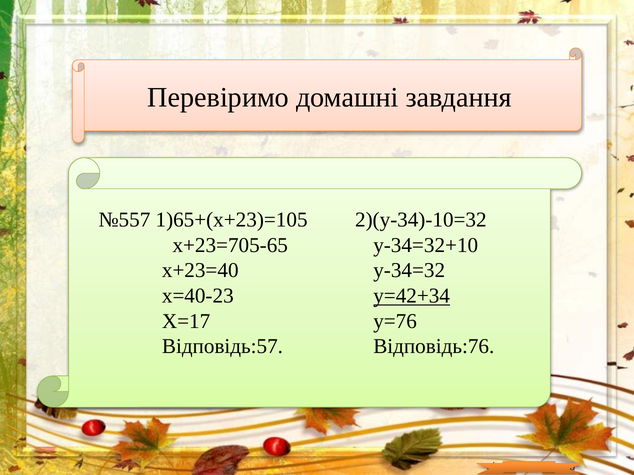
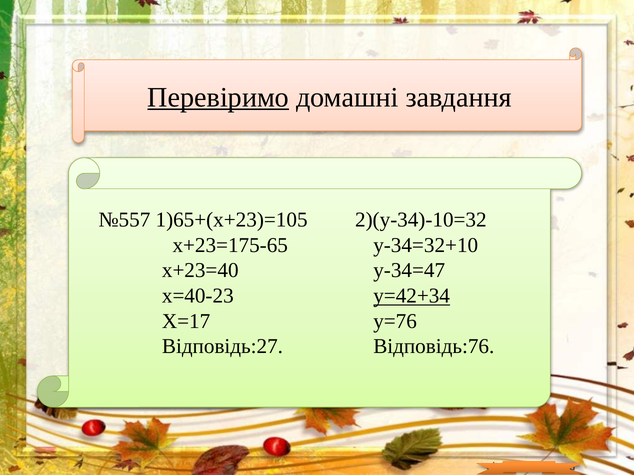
Перевіримо underline: none -> present
х+23=705-65: х+23=705-65 -> х+23=175-65
у-34=32: у-34=32 -> у-34=47
Відповідь:57: Відповідь:57 -> Відповідь:27
